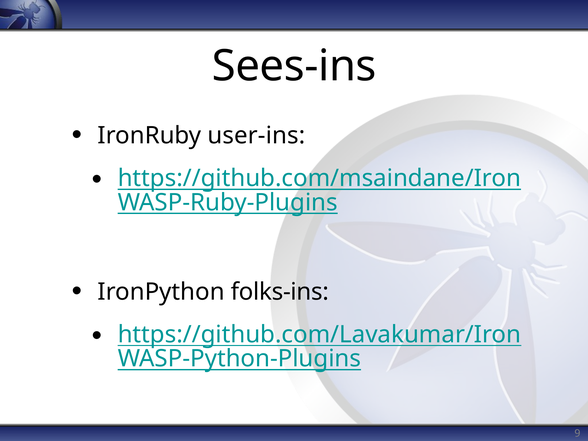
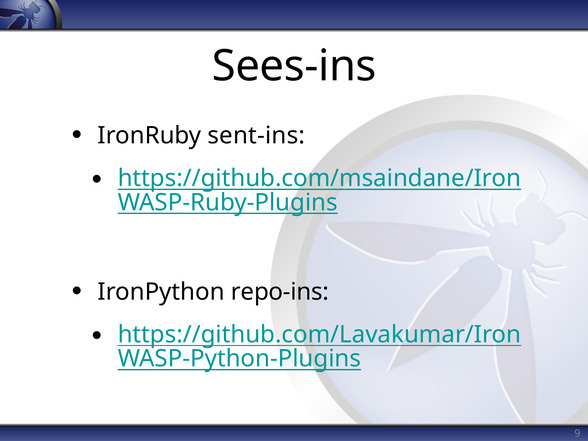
user-ins: user-ins -> sent-ins
folks-ins: folks-ins -> repo-ins
